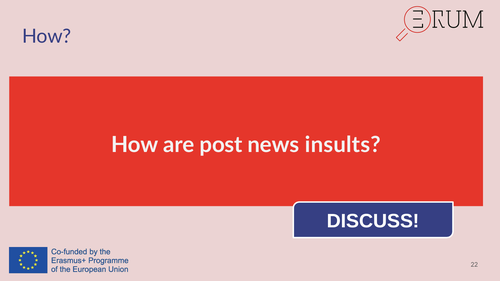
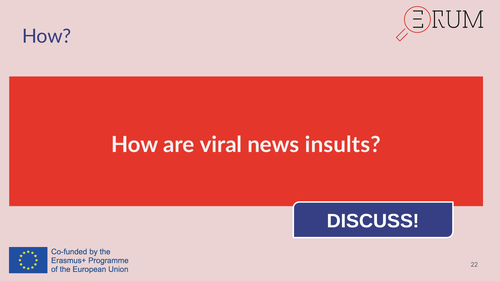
post: post -> viral
